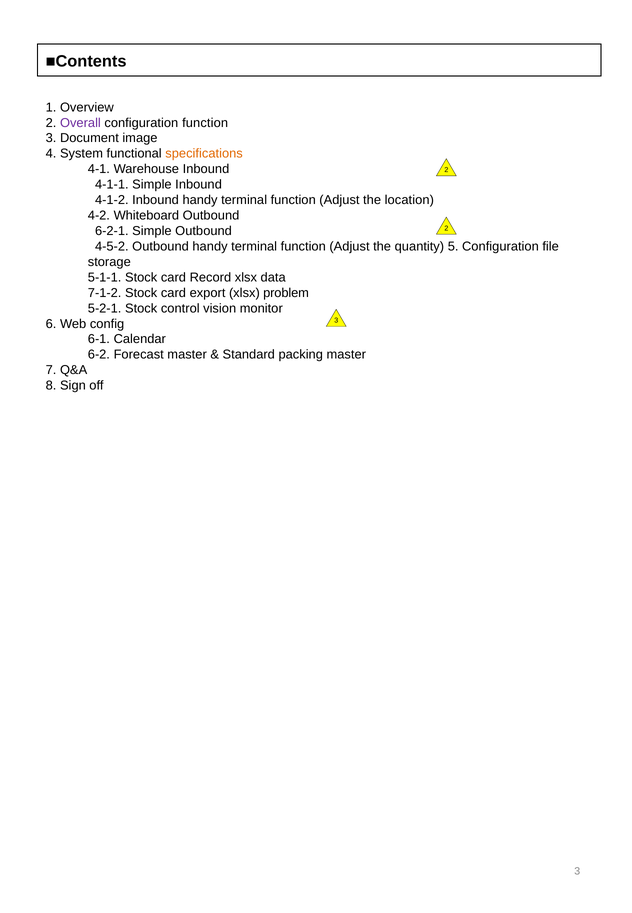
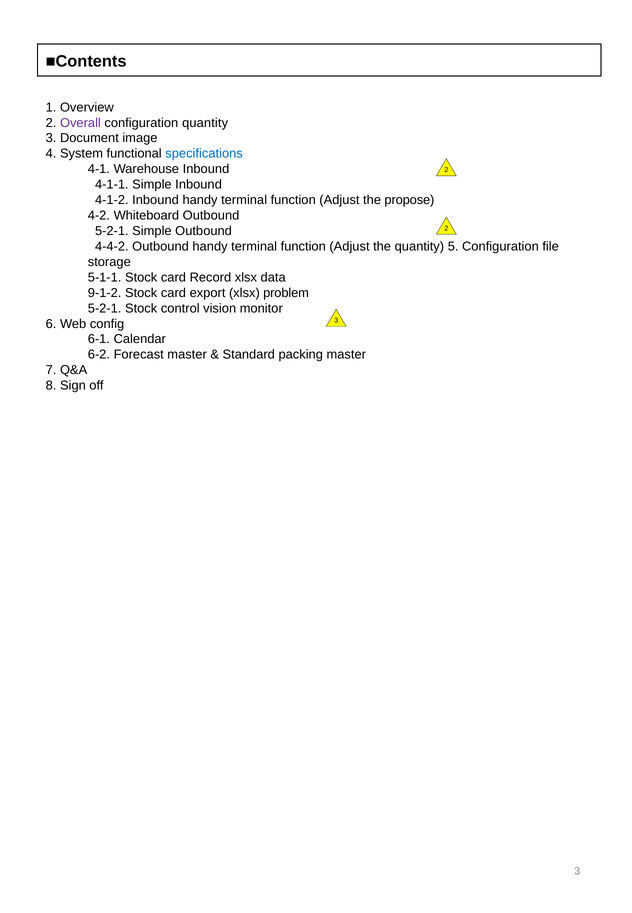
configuration function: function -> quantity
specifications colour: orange -> blue
location: location -> propose
6-2-1 at (112, 231): 6-2-1 -> 5-2-1
4-5-2: 4-5-2 -> 4-4-2
7-1-2: 7-1-2 -> 9-1-2
